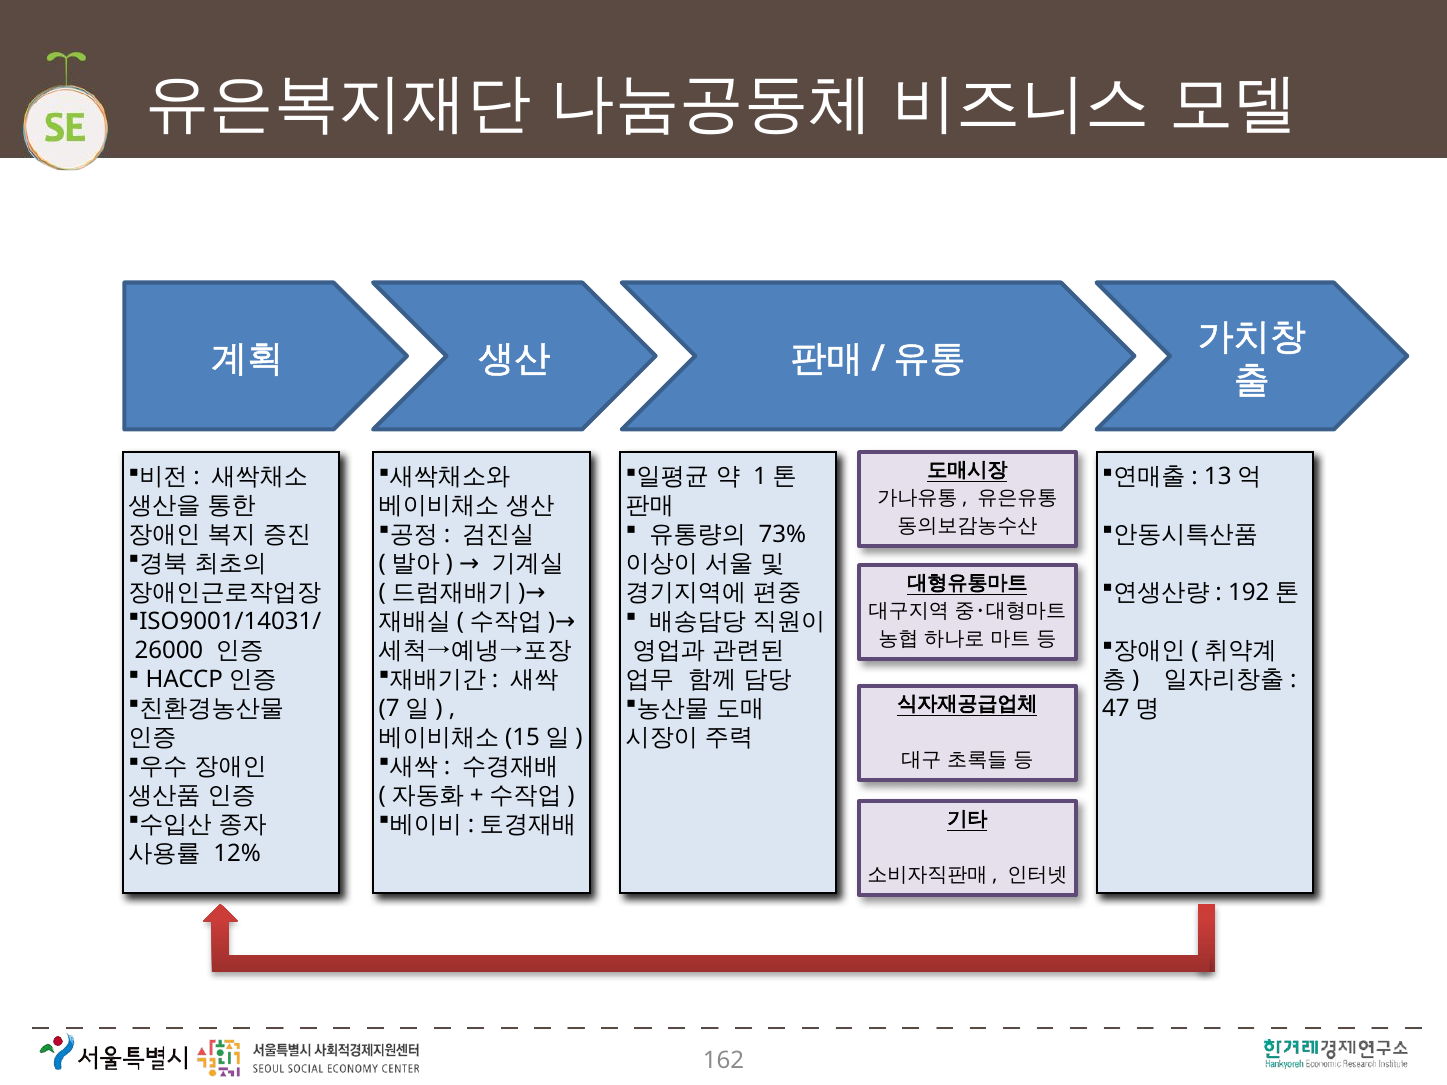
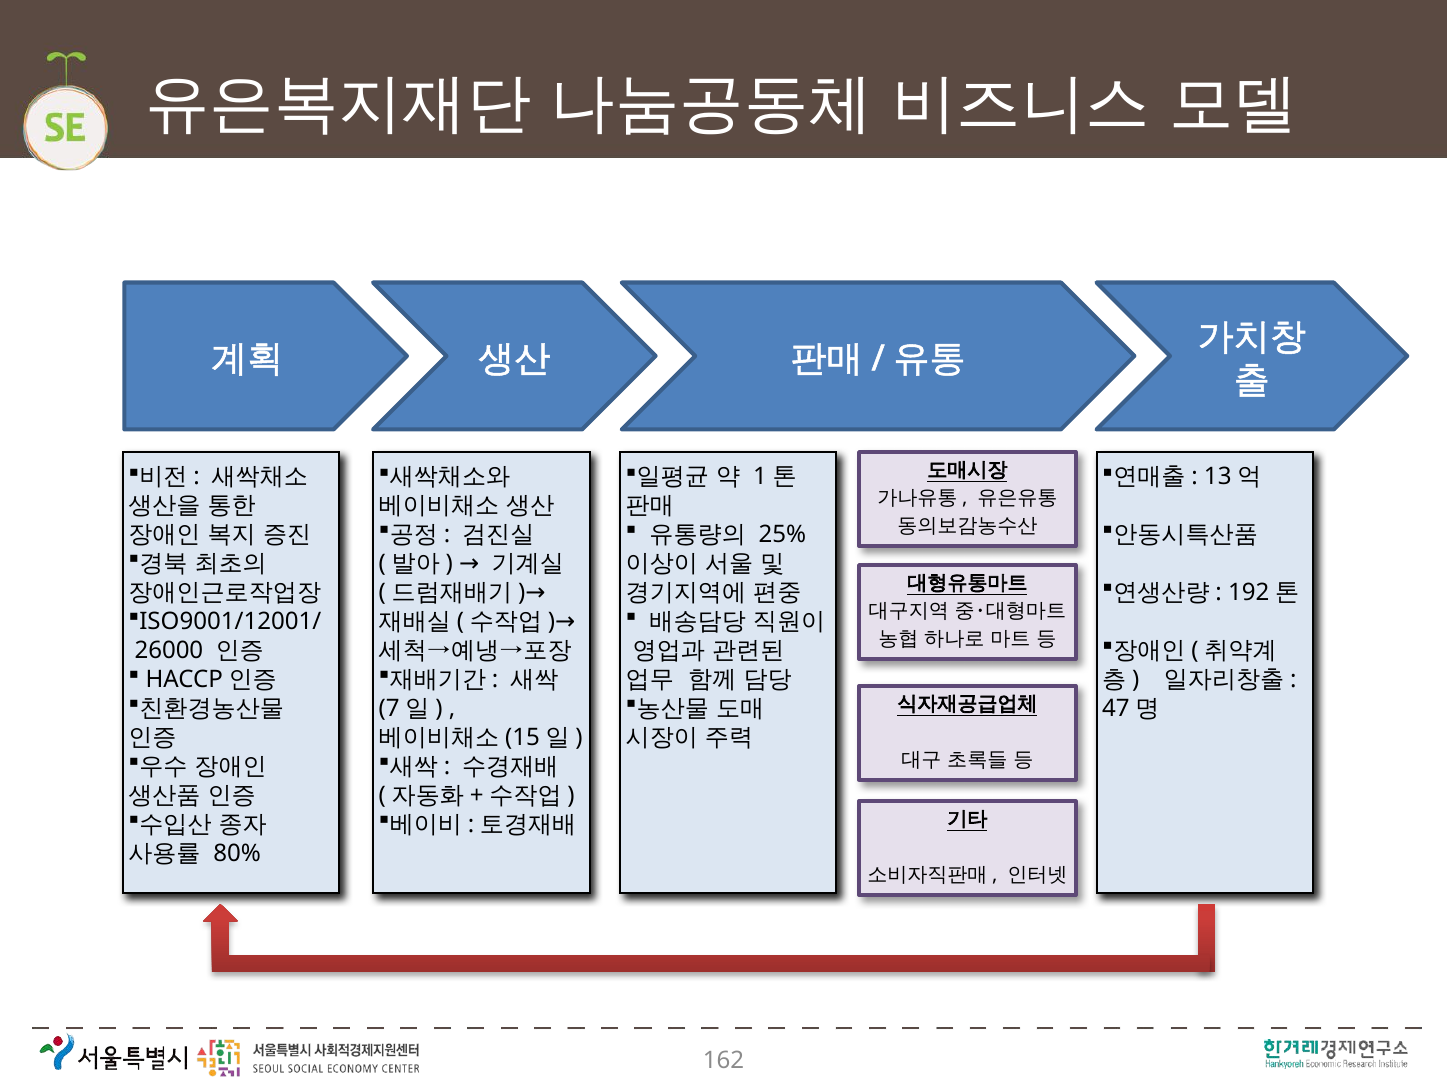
73%: 73% -> 25%
ISO9001/14031/: ISO9001/14031/ -> ISO9001/12001/
12%: 12% -> 80%
